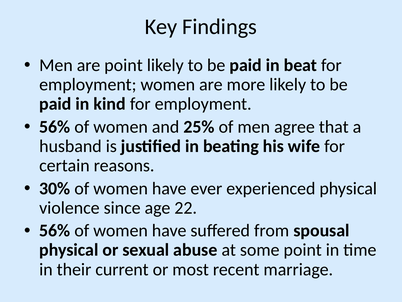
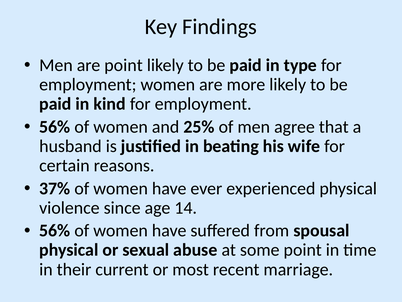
beat: beat -> type
30%: 30% -> 37%
22: 22 -> 14
